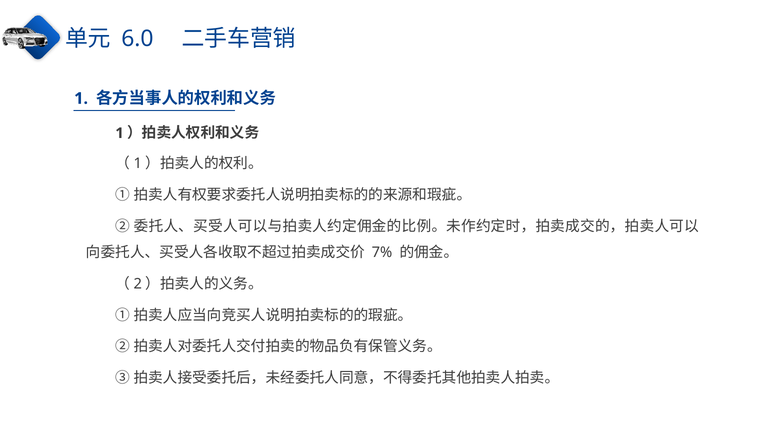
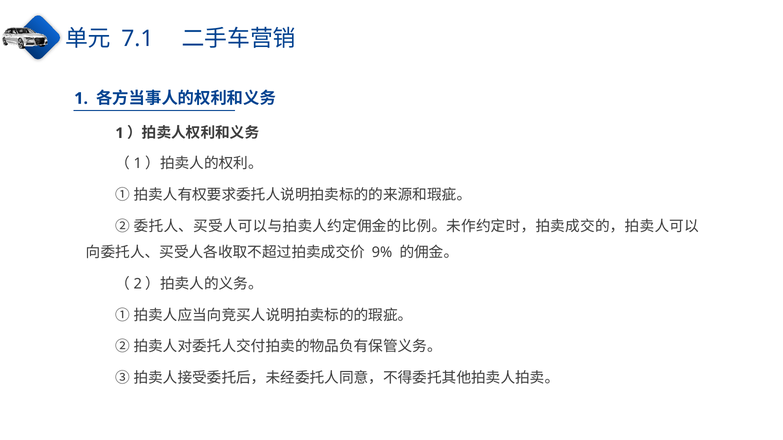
6.0: 6.0 -> 7.1
7%: 7% -> 9%
